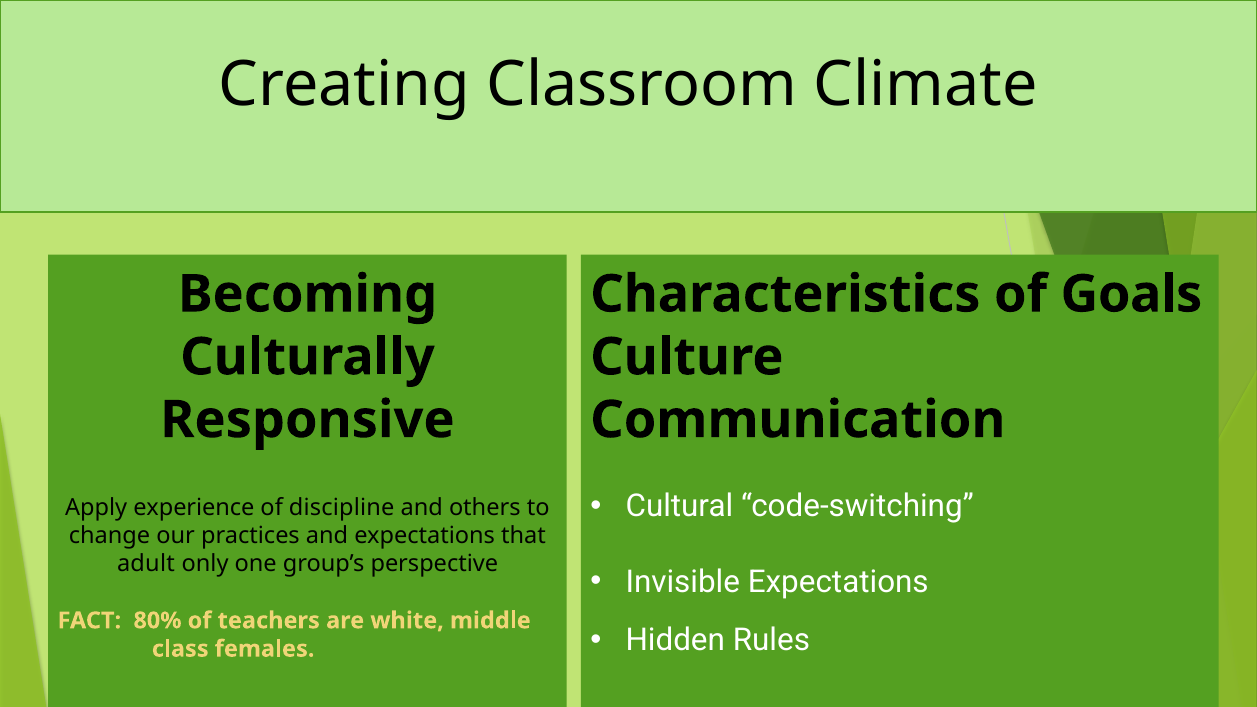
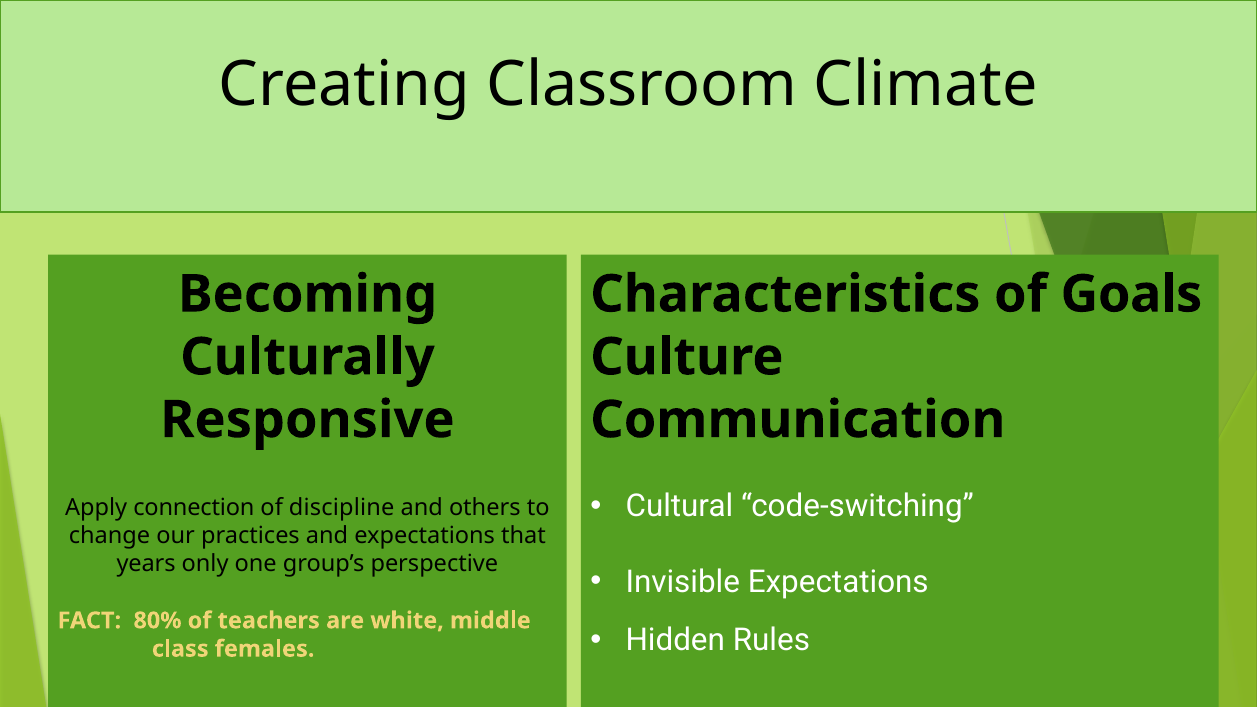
experience: experience -> connection
adult: adult -> years
